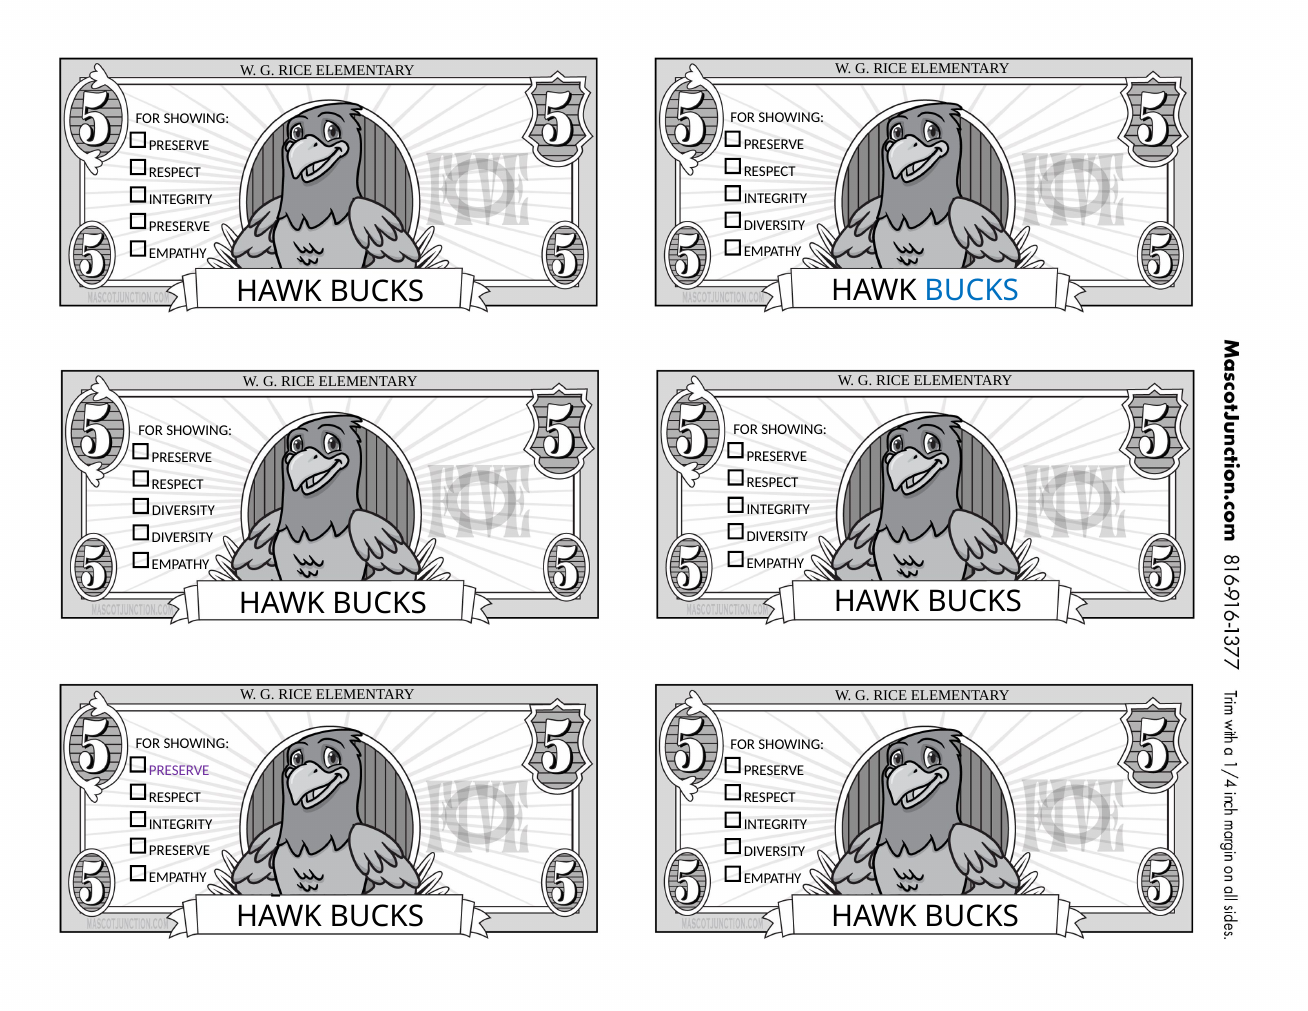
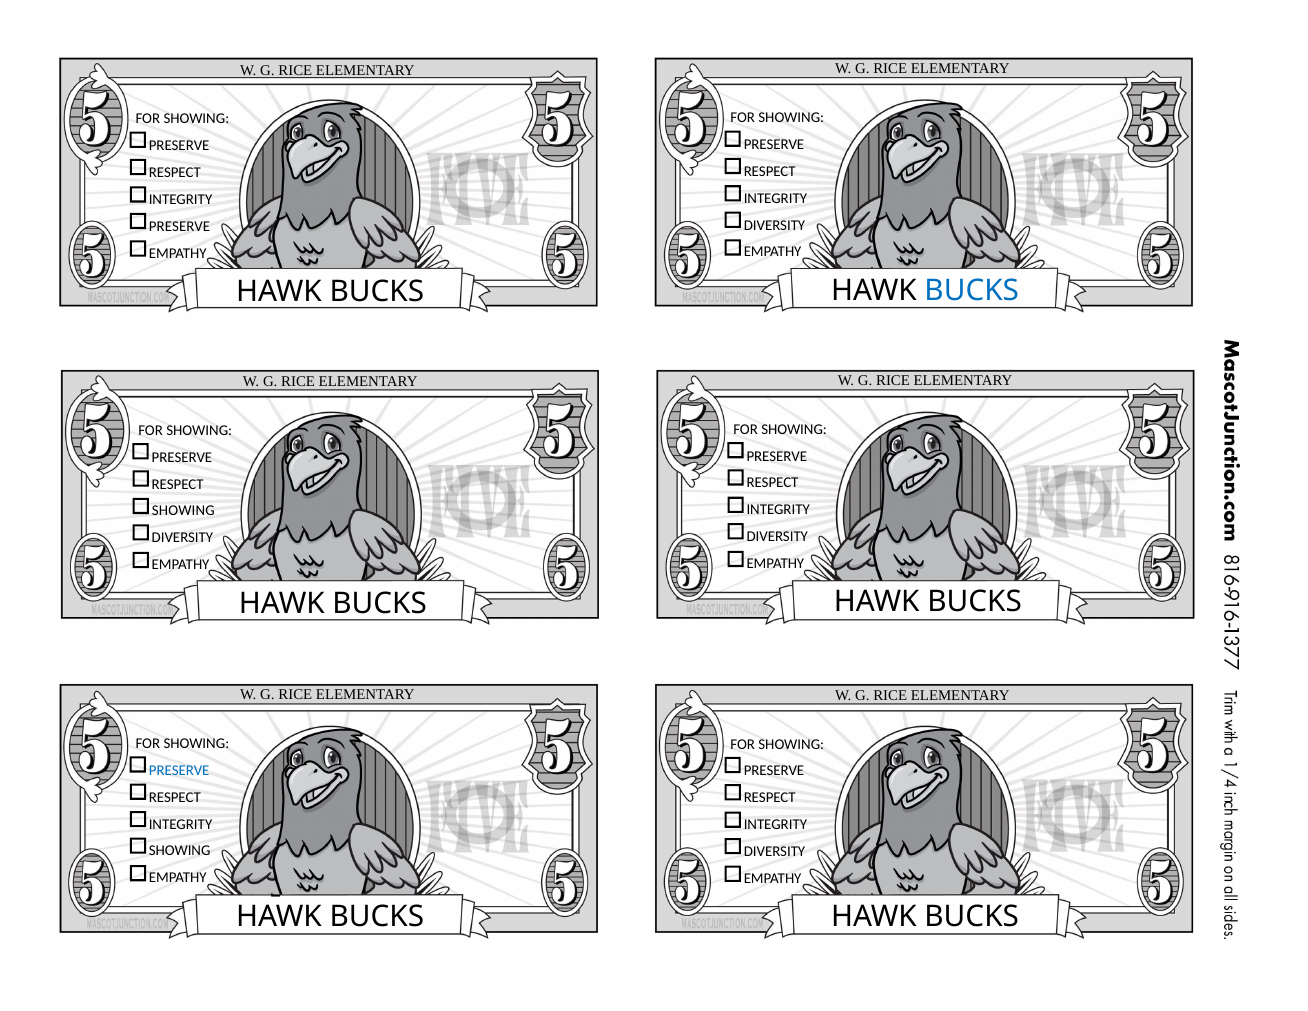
DIVERSITY at (183, 511): DIVERSITY -> SHOWING
PRESERVE at (179, 770) colour: purple -> blue
PRESERVE at (180, 851): PRESERVE -> SHOWING
